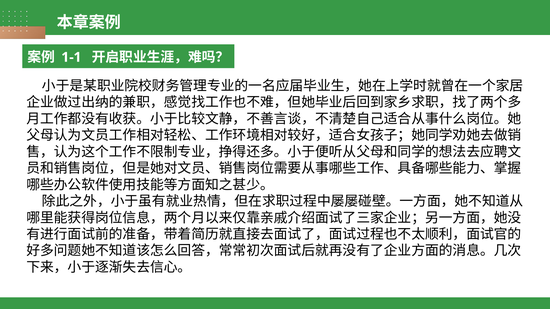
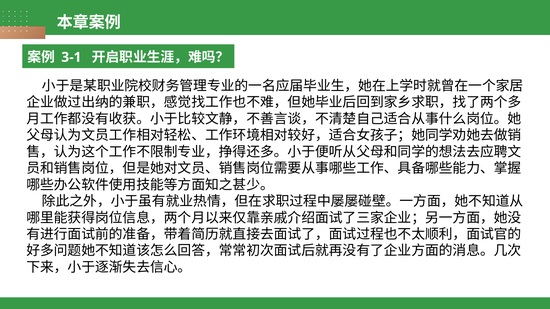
1-1: 1-1 -> 3-1
